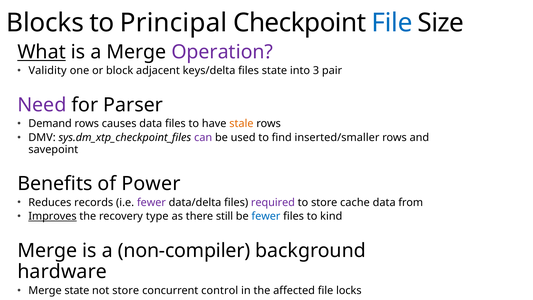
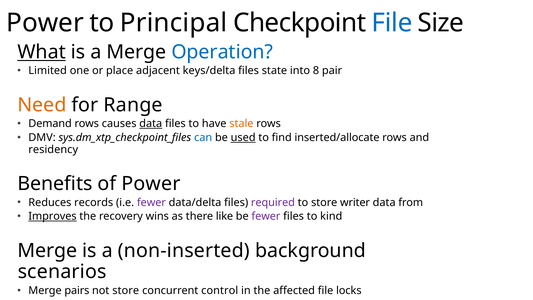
Blocks at (45, 23): Blocks -> Power
Operation colour: purple -> blue
Validity: Validity -> Limited
block: block -> place
3: 3 -> 8
Need colour: purple -> orange
Parser: Parser -> Range
data at (151, 124) underline: none -> present
can colour: purple -> blue
used underline: none -> present
inserted/smaller: inserted/smaller -> inserted/allocate
savepoint: savepoint -> residency
cache: cache -> writer
type: type -> wins
still: still -> like
fewer at (266, 216) colour: blue -> purple
non-compiler: non-compiler -> non-inserted
hardware: hardware -> scenarios
Merge state: state -> pairs
